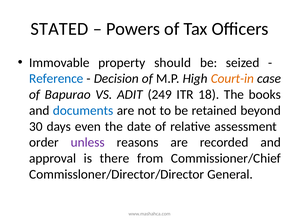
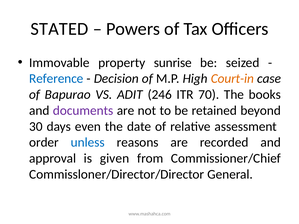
should: should -> sunrise
249: 249 -> 246
18: 18 -> 70
documents colour: blue -> purple
unless colour: purple -> blue
there: there -> given
